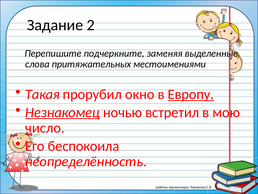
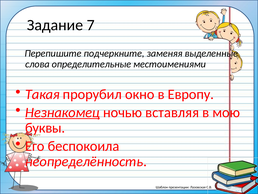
2: 2 -> 7
притяжательных: притяжательных -> определительные
Европу underline: present -> none
встретил: встретил -> вставляя
число: число -> буквы
